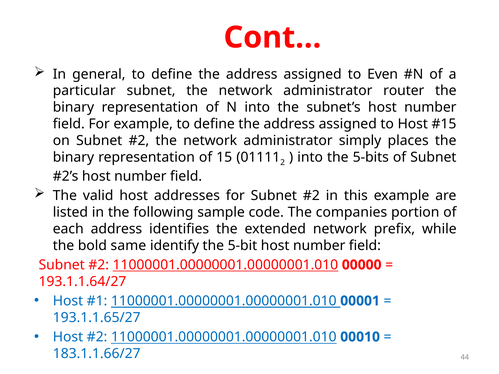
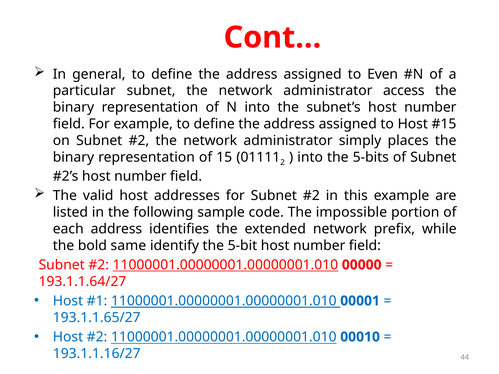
router: router -> access
companies: companies -> impossible
183.1.1.66/27: 183.1.1.66/27 -> 193.1.1.16/27
